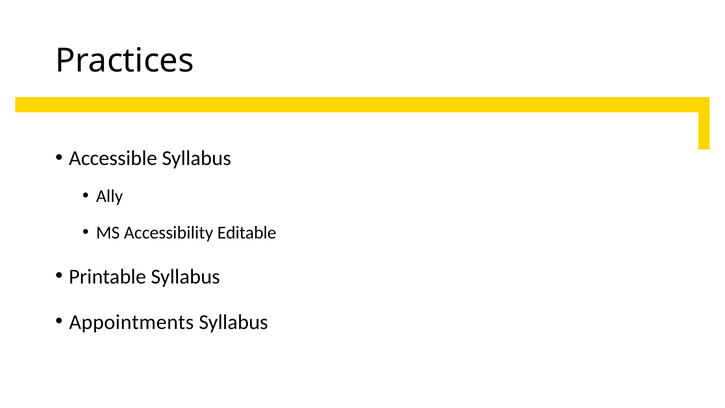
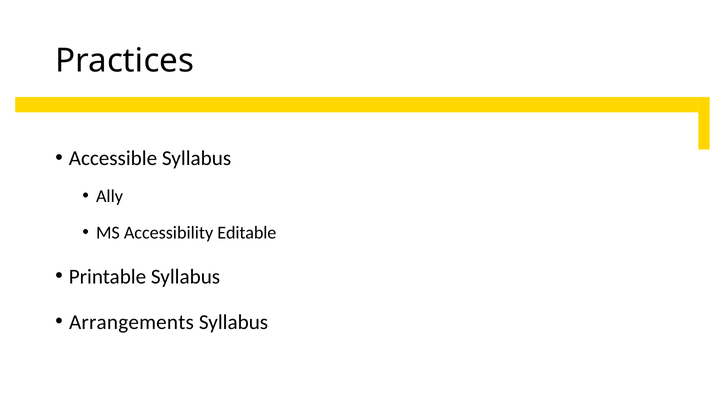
Appointments: Appointments -> Arrangements
